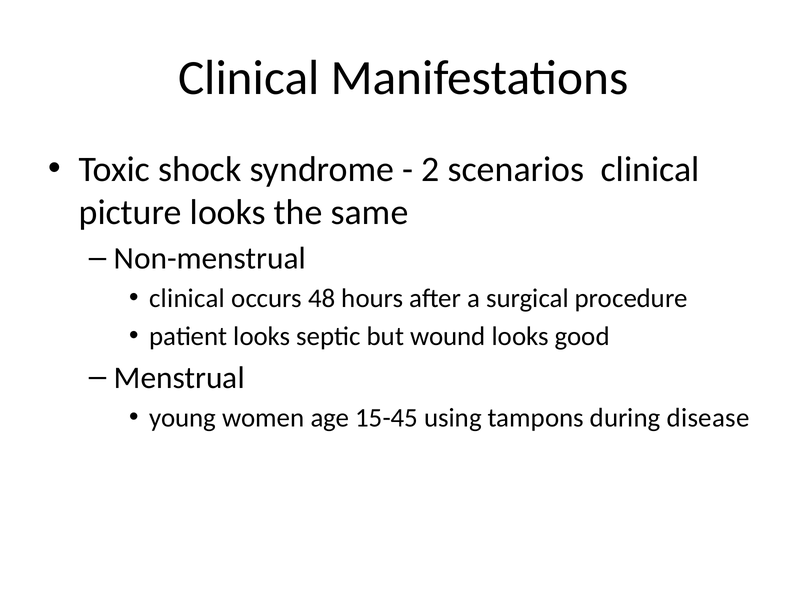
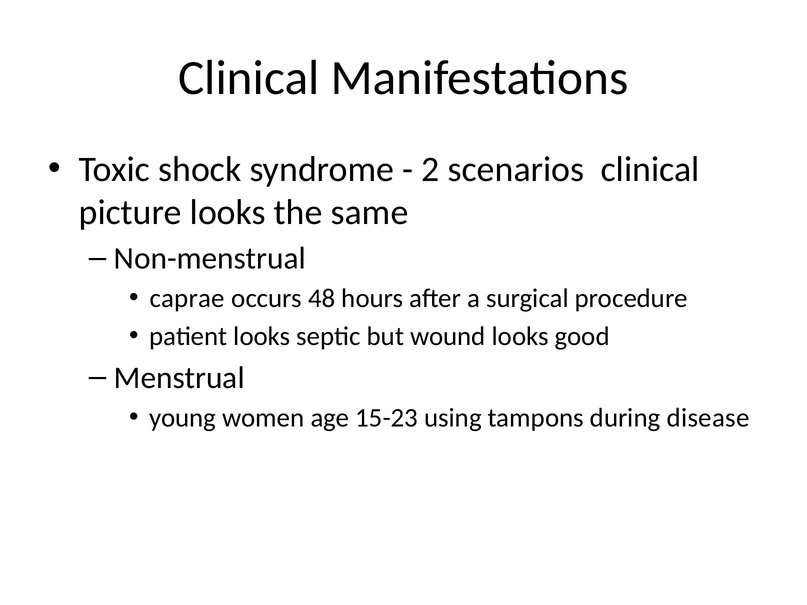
clinical at (187, 299): clinical -> caprae
15-45: 15-45 -> 15-23
